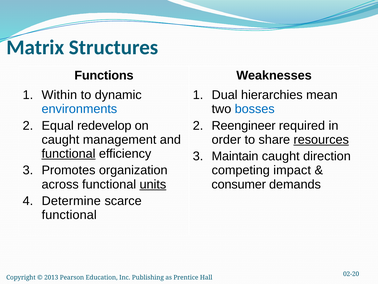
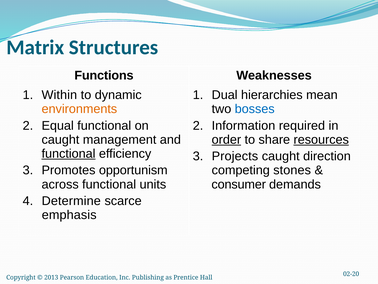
environments colour: blue -> orange
Equal redevelop: redevelop -> functional
Reengineer: Reengineer -> Information
order underline: none -> present
Maintain: Maintain -> Projects
organization: organization -> opportunism
impact: impact -> stones
units underline: present -> none
functional at (69, 215): functional -> emphasis
